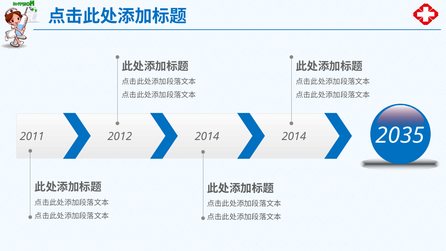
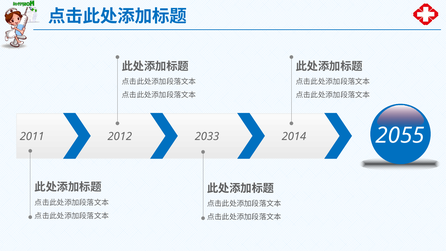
2035: 2035 -> 2055
2012 2014: 2014 -> 2033
